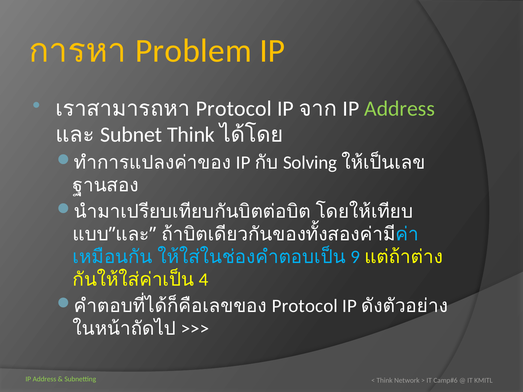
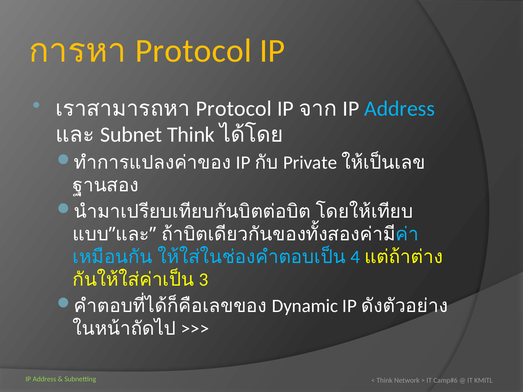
Problem at (193, 51): Problem -> Protocol
Address at (400, 109) colour: light green -> light blue
Solving: Solving -> Private
9: 9 -> 4
4: 4 -> 3
Protocol at (305, 306): Protocol -> Dynamic
